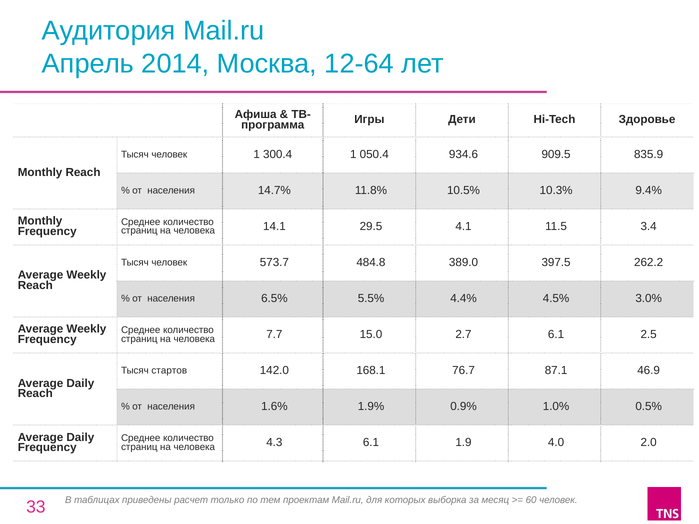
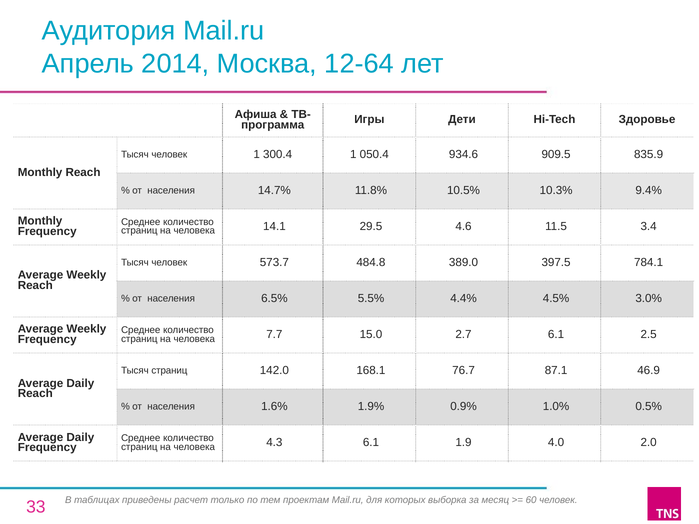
4.1: 4.1 -> 4.6
262.2: 262.2 -> 784.1
Тысяч стартов: стартов -> страниц
